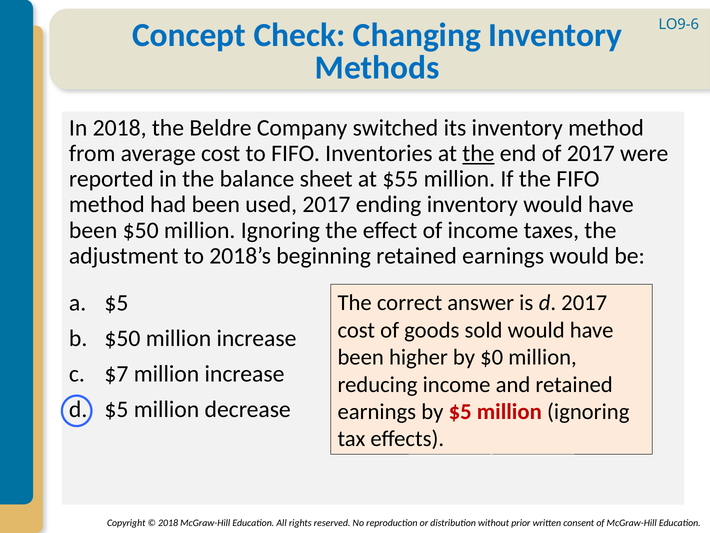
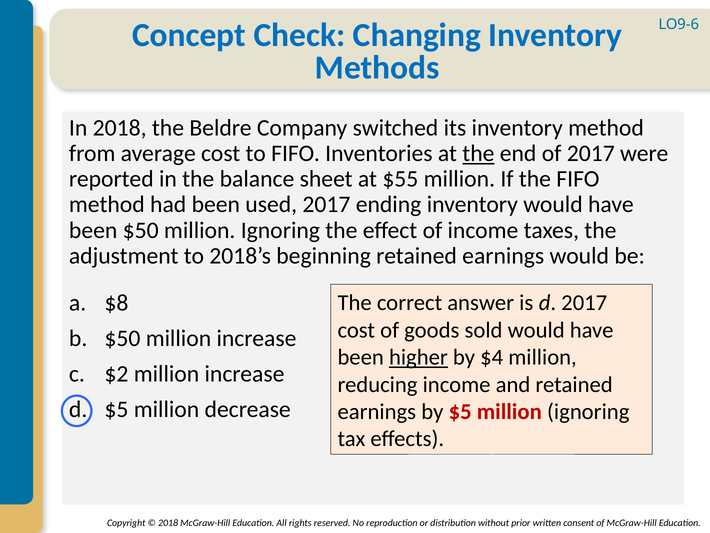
$5 at (116, 303): $5 -> $8
higher underline: none -> present
$0: $0 -> $4
$7: $7 -> $2
